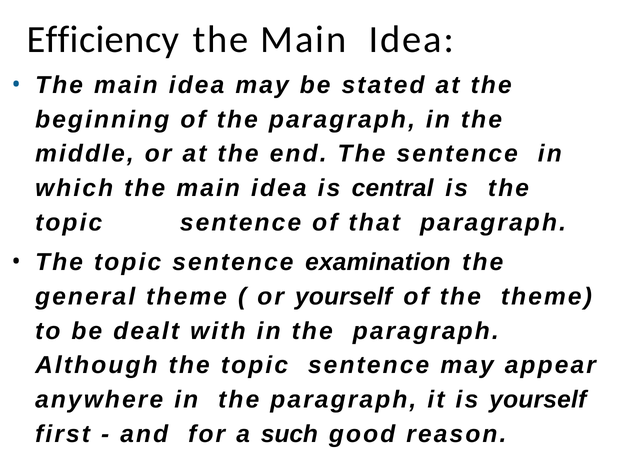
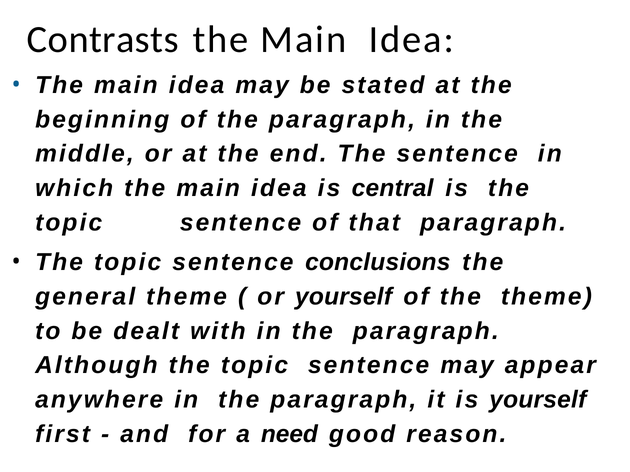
Efficiency: Efficiency -> Contrasts
examination: examination -> conclusions
such: such -> need
